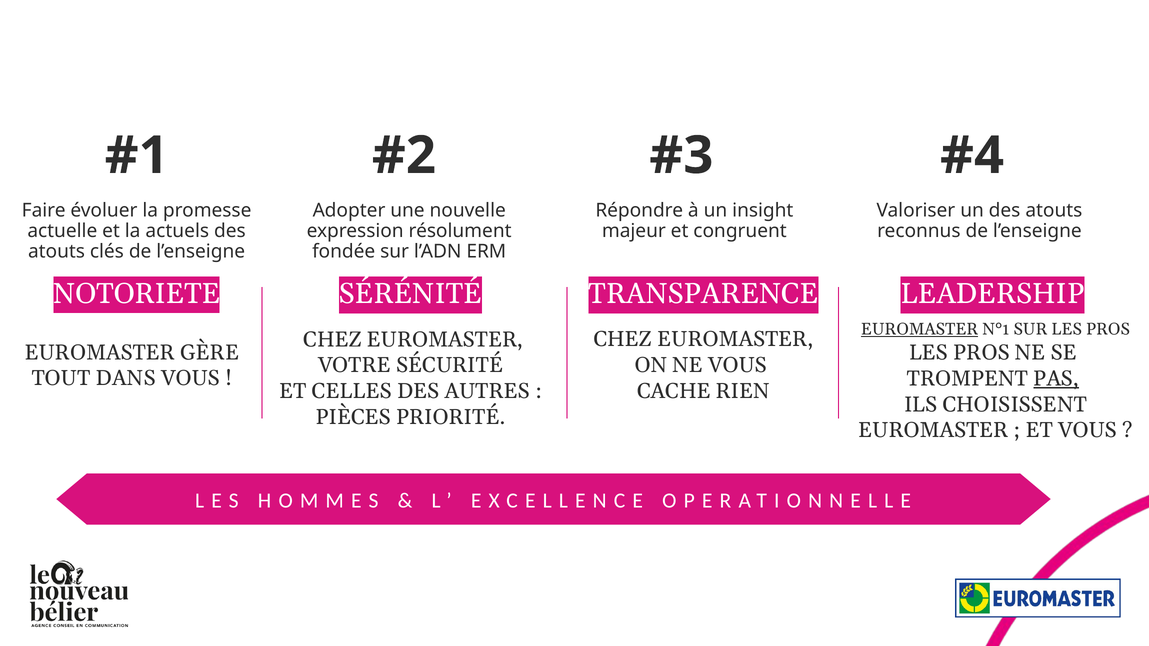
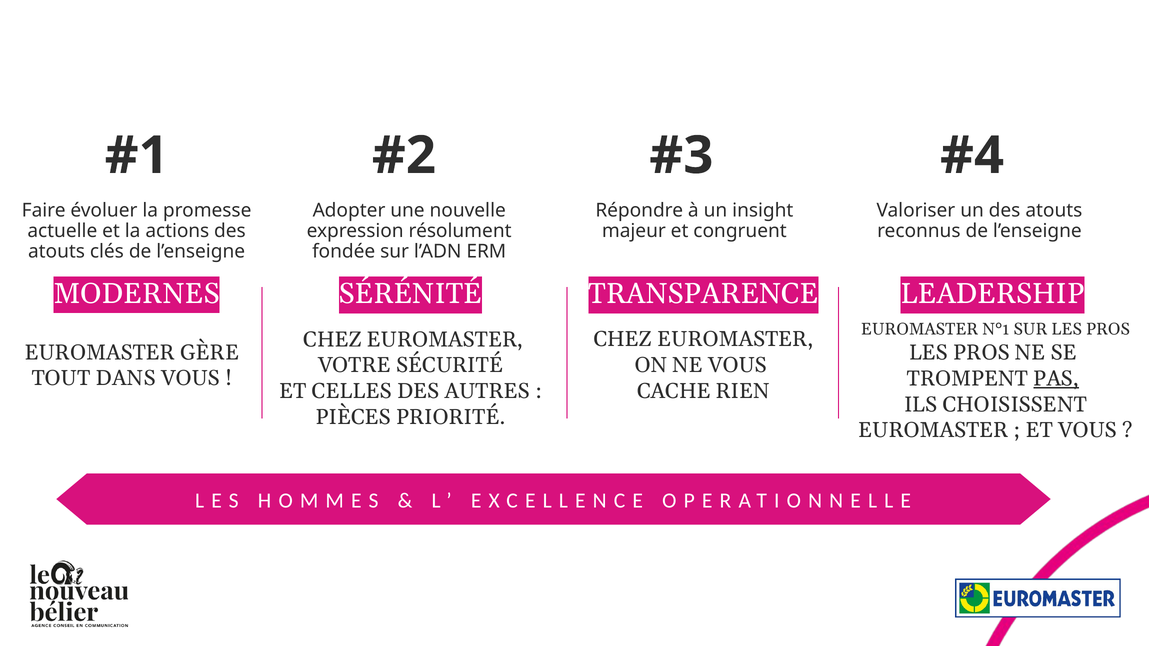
actuels: actuels -> actions
NOTORIETE: NOTORIETE -> MODERNES
EUROMASTER at (920, 330) underline: present -> none
